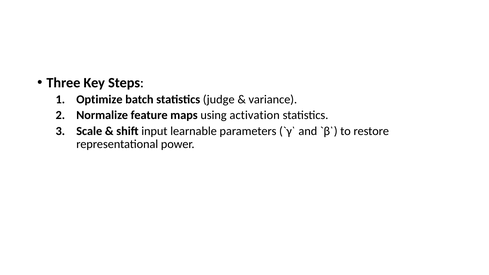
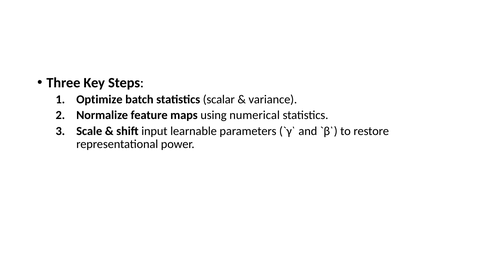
judge: judge -> scalar
activation: activation -> numerical
